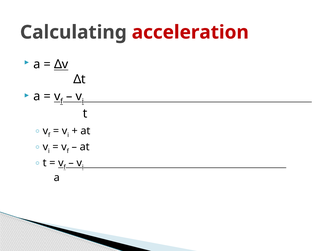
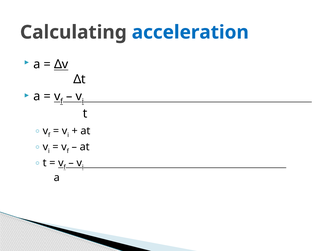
acceleration colour: red -> blue
